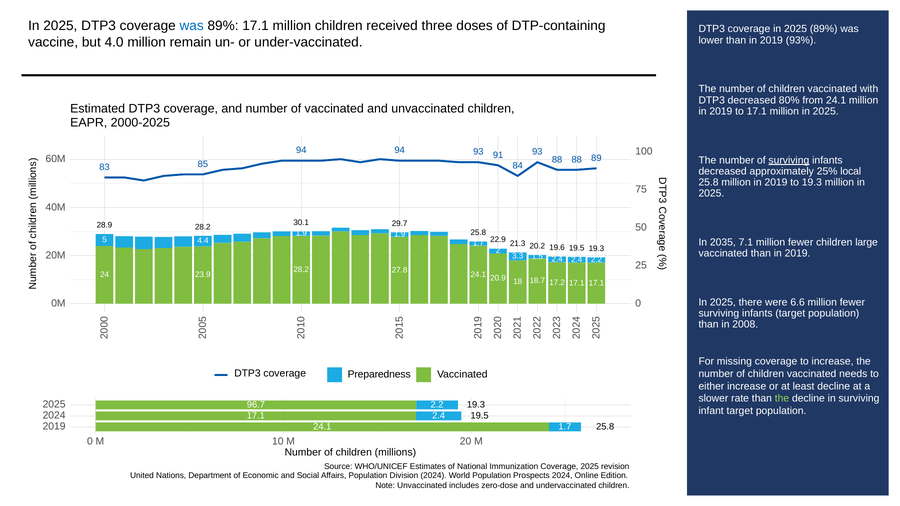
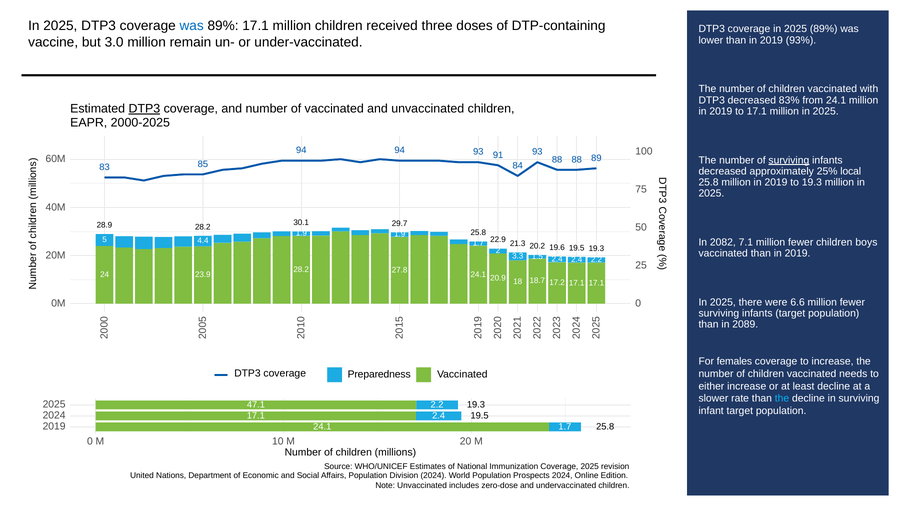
4.0: 4.0 -> 3.0
80%: 80% -> 83%
DTP3 at (144, 109) underline: none -> present
2035: 2035 -> 2082
large: large -> boys
2008: 2008 -> 2089
missing: missing -> females
the at (782, 399) colour: light green -> light blue
96.7: 96.7 -> 47.1
